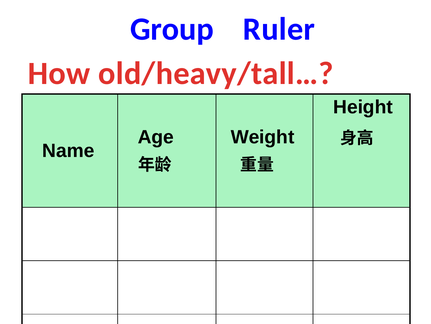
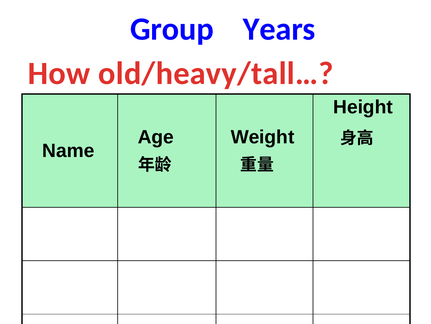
Ruler: Ruler -> Years
